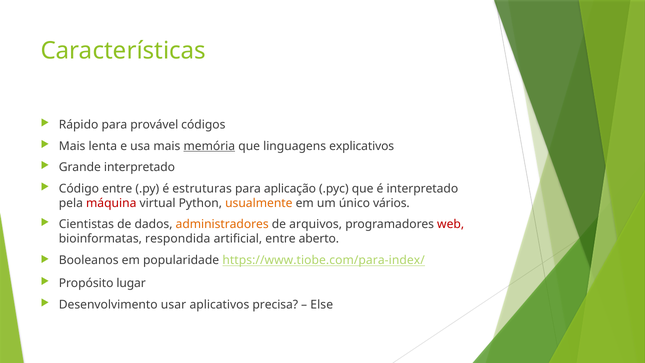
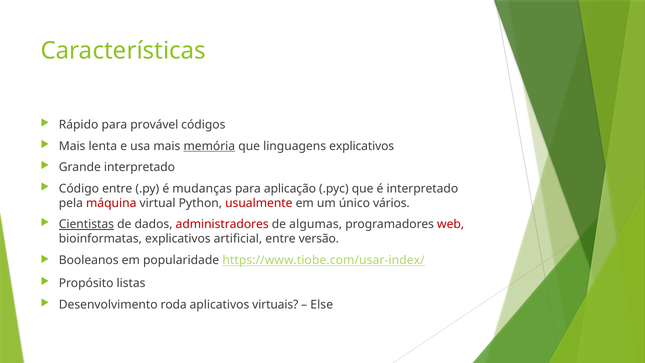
estruturas: estruturas -> mudanças
usualmente colour: orange -> red
Cientistas underline: none -> present
administradores colour: orange -> red
arquivos: arquivos -> algumas
bioinformatas respondida: respondida -> explicativos
aberto: aberto -> versão
https://www.tiobe.com/para-index/: https://www.tiobe.com/para-index/ -> https://www.tiobe.com/usar-index/
lugar: lugar -> listas
usar: usar -> roda
precisa: precisa -> virtuais
